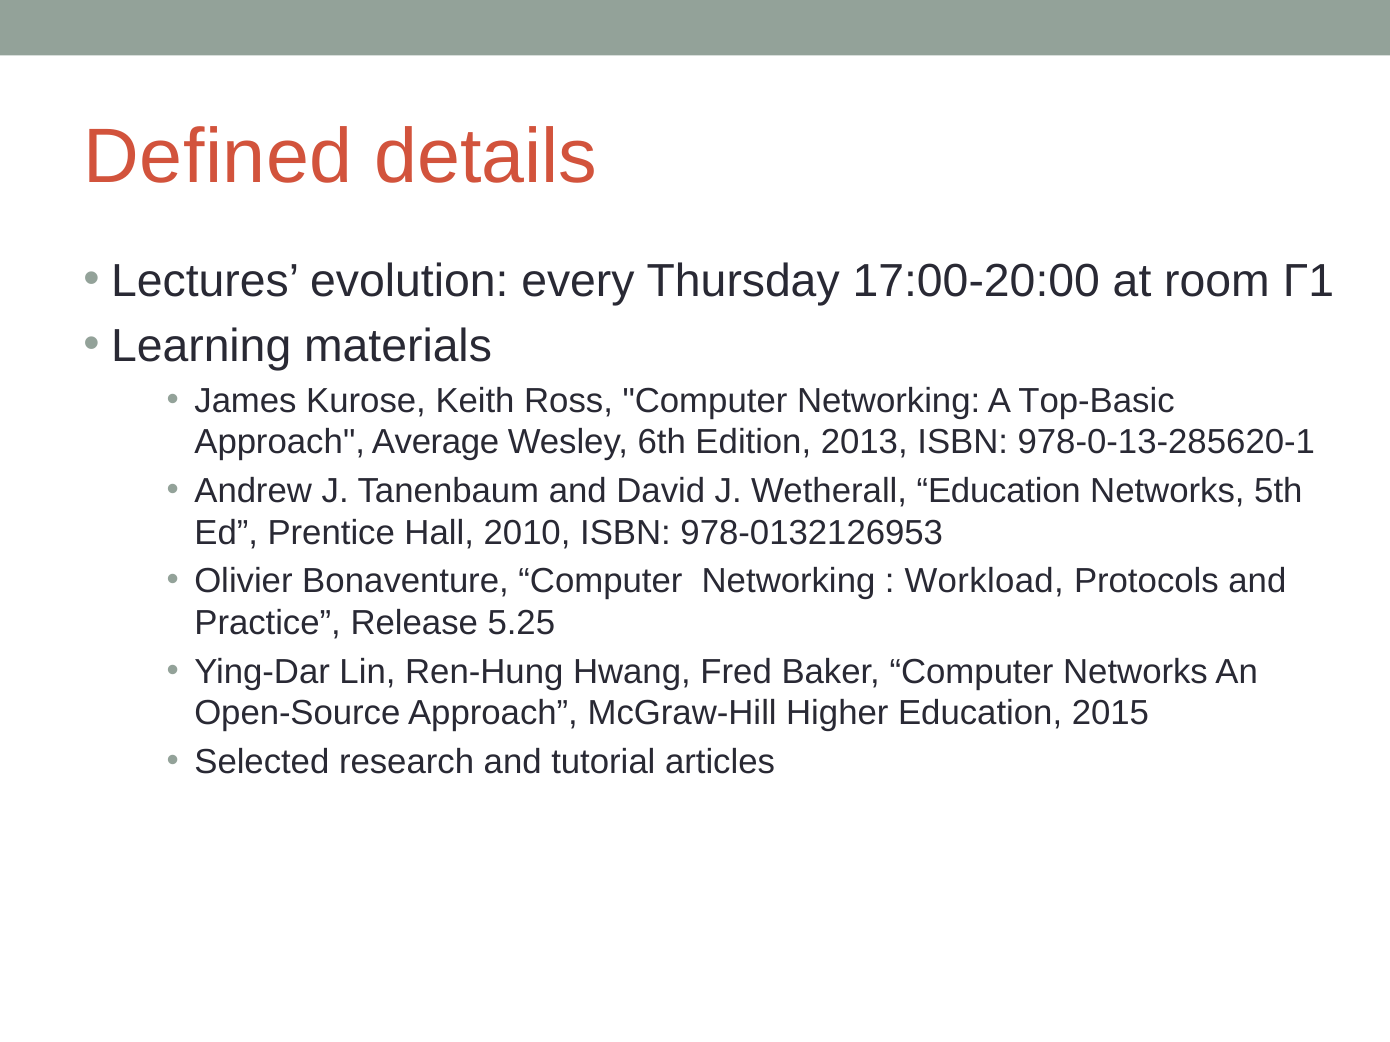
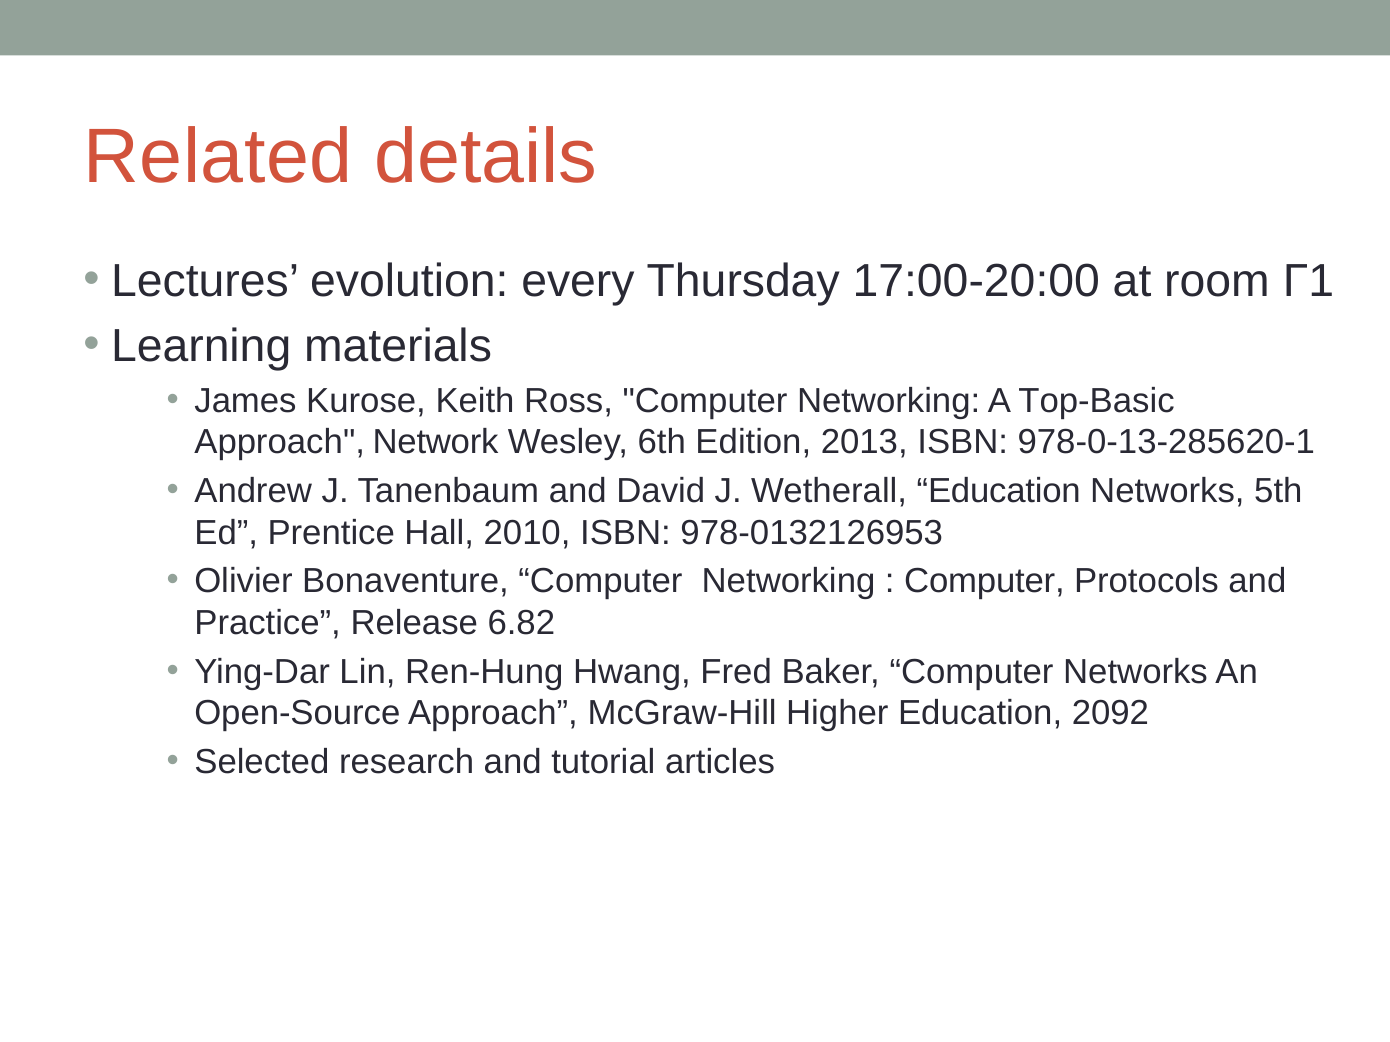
Defined: Defined -> Related
Average: Average -> Network
Workload at (984, 582): Workload -> Computer
5.25: 5.25 -> 6.82
2015: 2015 -> 2092
